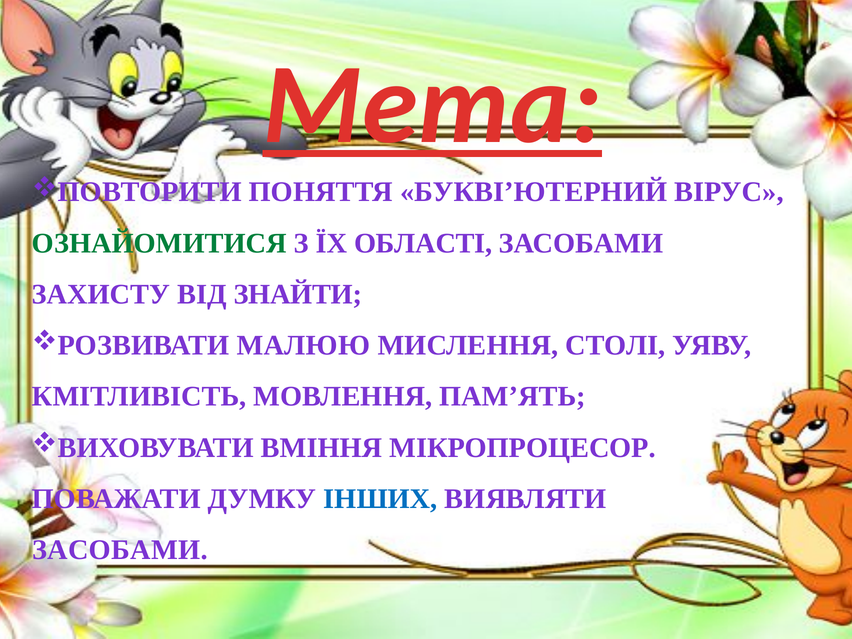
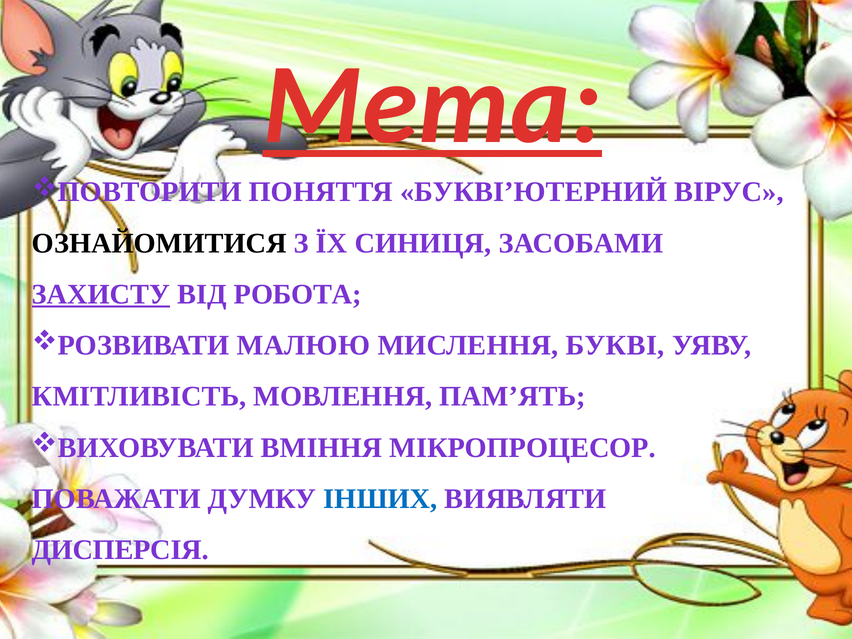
ОЗНАЙОМИТИСЯ colour: green -> black
ОБЛАСТІ: ОБЛАСТІ -> СИНИЦЯ
ЗАХИСТУ underline: none -> present
ЗНАЙТИ: ЗНАЙТИ -> РОБОТА
СТОЛІ: СТОЛІ -> БУКВІ
ЗАСОБАМИ at (120, 550): ЗАСОБАМИ -> ДИСПЕРСІЯ
